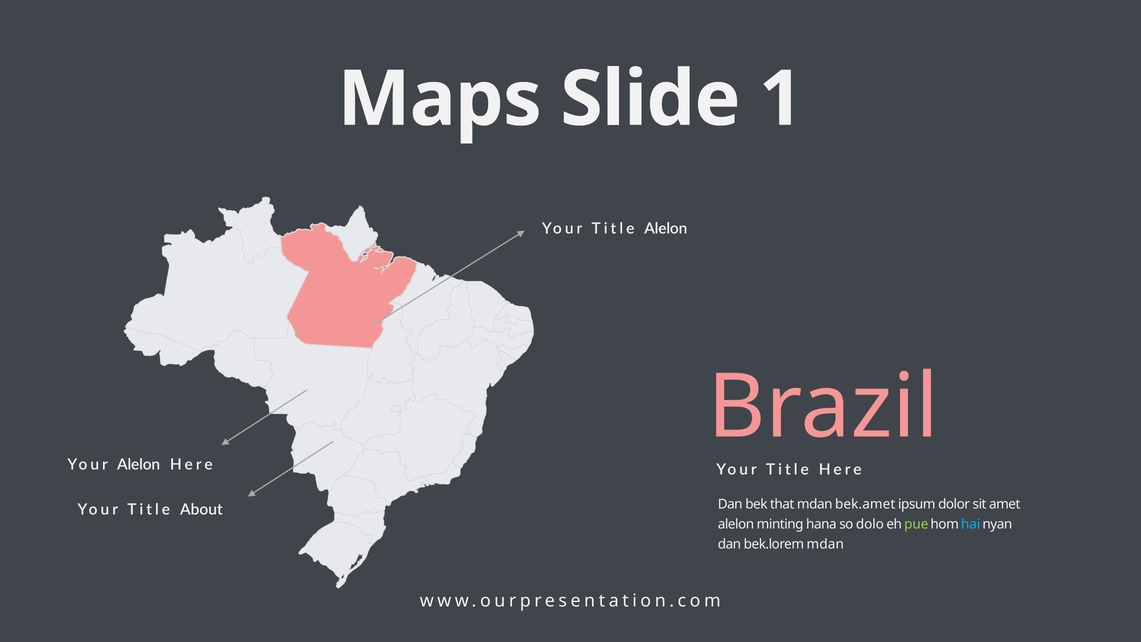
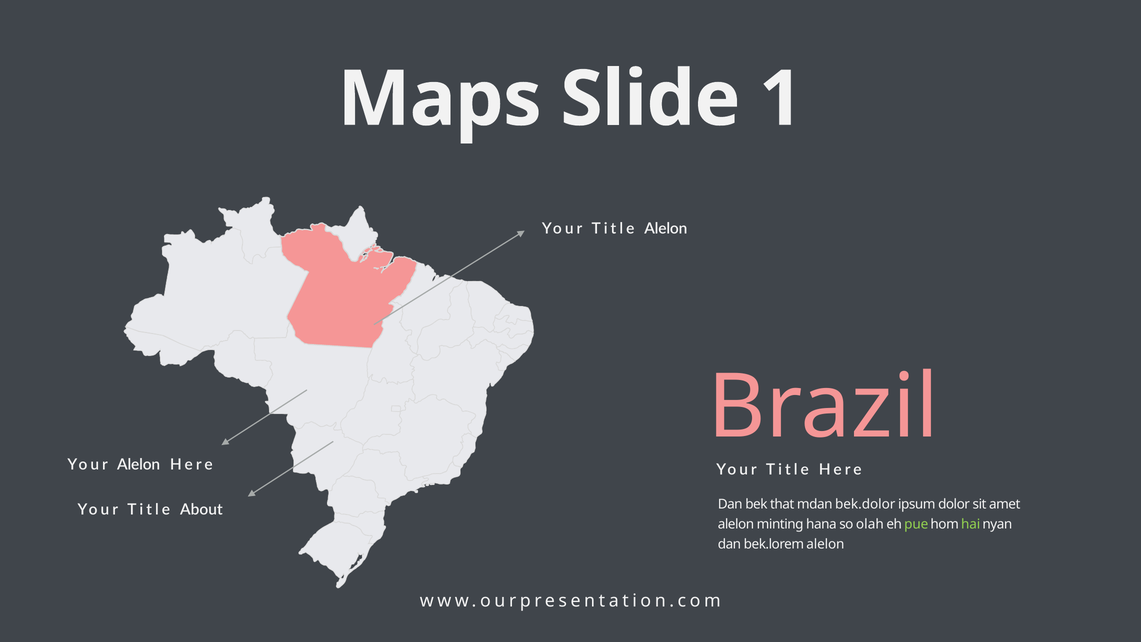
bek.amet: bek.amet -> bek.dolor
dolo: dolo -> olah
hai colour: light blue -> light green
bek.lorem mdan: mdan -> alelon
